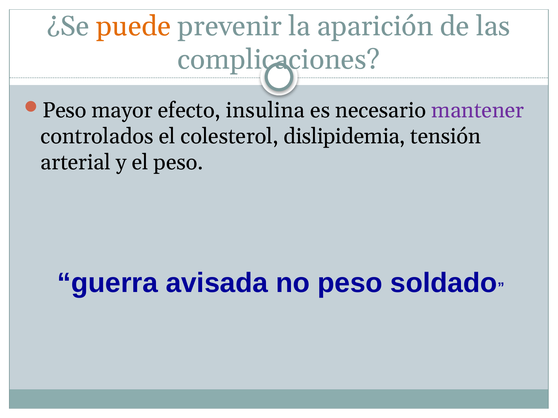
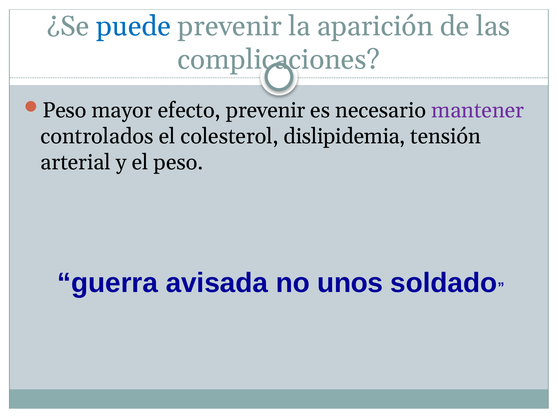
puede colour: orange -> blue
efecto insulina: insulina -> prevenir
no peso: peso -> unos
